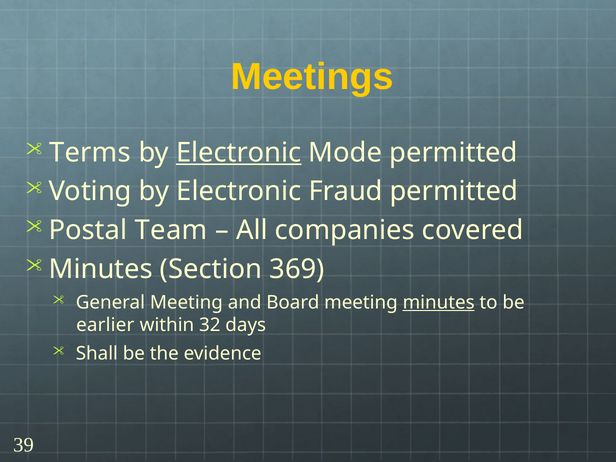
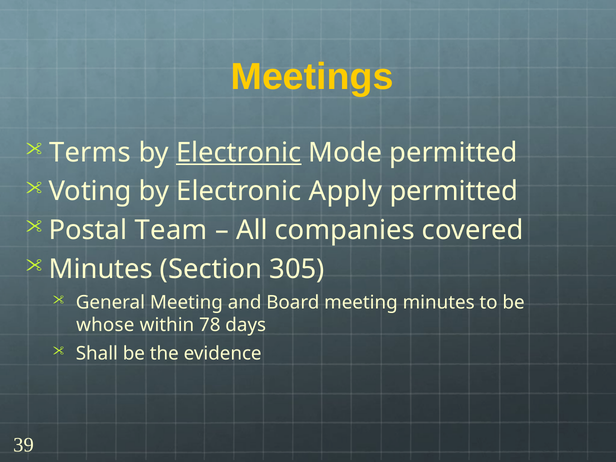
Fraud: Fraud -> Apply
369: 369 -> 305
minutes at (439, 302) underline: present -> none
earlier: earlier -> whose
32: 32 -> 78
